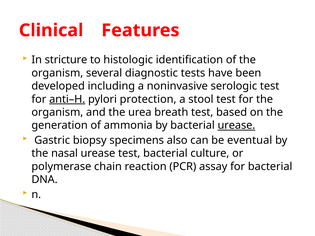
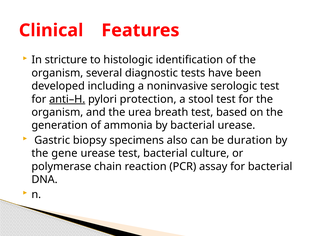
urease at (236, 126) underline: present -> none
eventual: eventual -> duration
nasal: nasal -> gene
